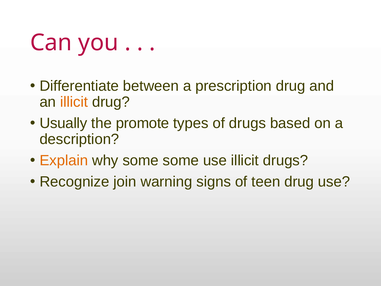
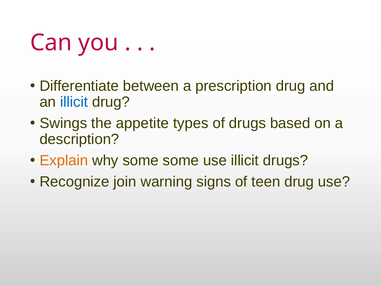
illicit at (74, 102) colour: orange -> blue
Usually: Usually -> Swings
promote: promote -> appetite
